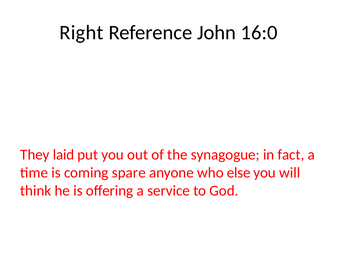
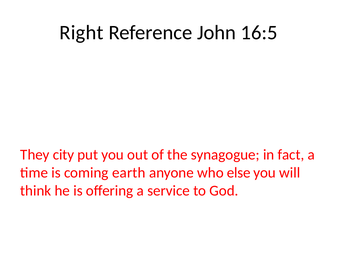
16:0: 16:0 -> 16:5
laid: laid -> city
spare: spare -> earth
